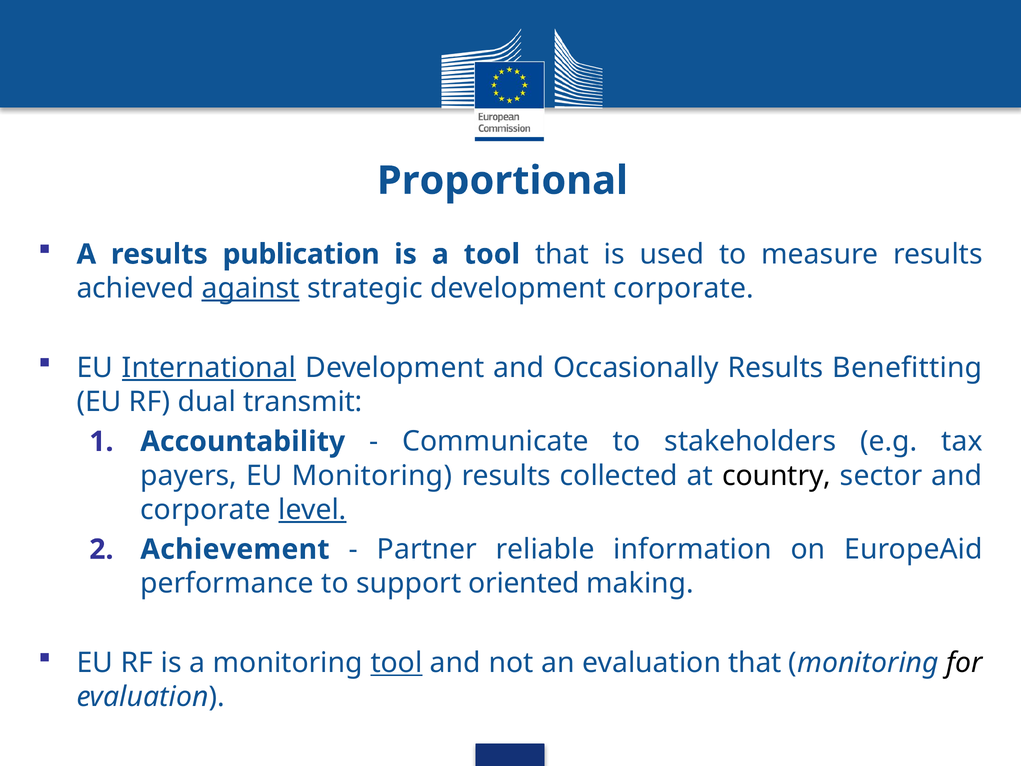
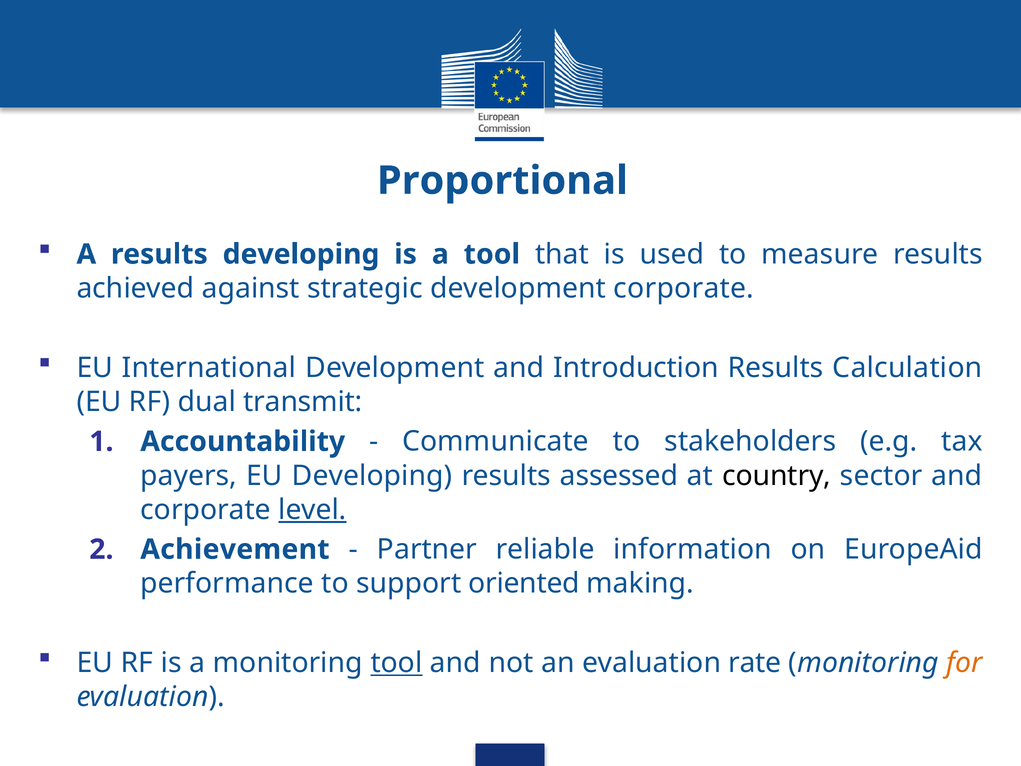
results publication: publication -> developing
against underline: present -> none
International underline: present -> none
Occasionally: Occasionally -> Introduction
Benefitting: Benefitting -> Calculation
EU Monitoring: Monitoring -> Developing
collected: collected -> assessed
evaluation that: that -> rate
for colour: black -> orange
